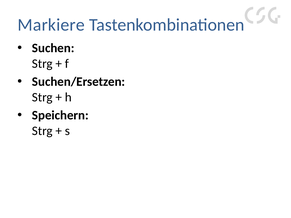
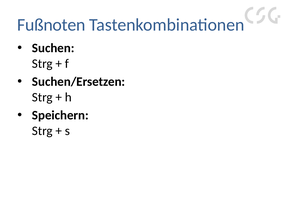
Markiere: Markiere -> Fußnoten
